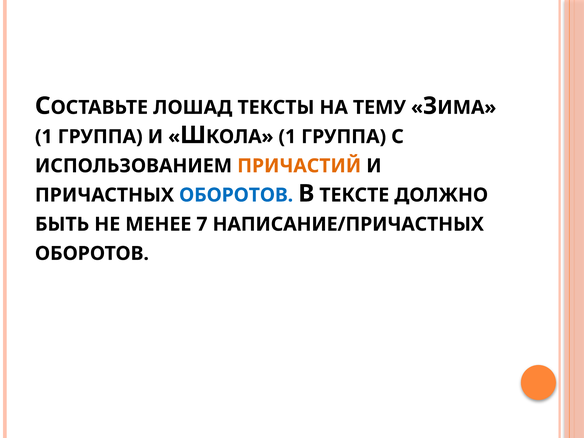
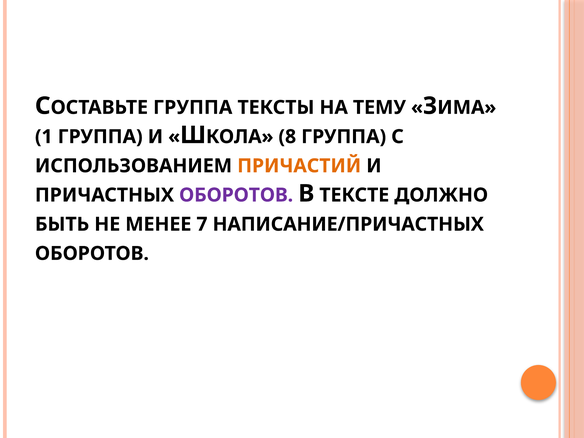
ЛОШАД at (193, 107): ЛОШАД -> ГРУППА
1 at (287, 137): 1 -> 8
ОБОРОТОВ at (236, 195) colour: blue -> purple
